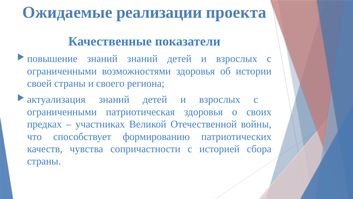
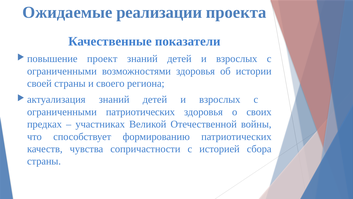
повышение знаний: знаний -> проект
ограниченными патриотическая: патриотическая -> патриотических
